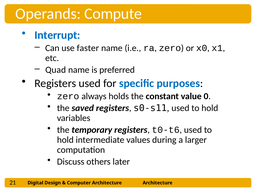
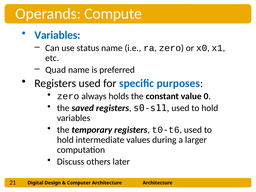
Interrupt at (57, 35): Interrupt -> Variables
faster: faster -> status
